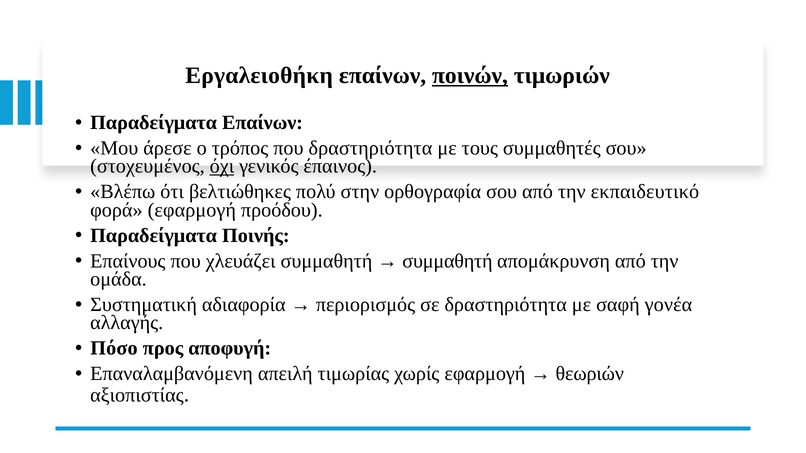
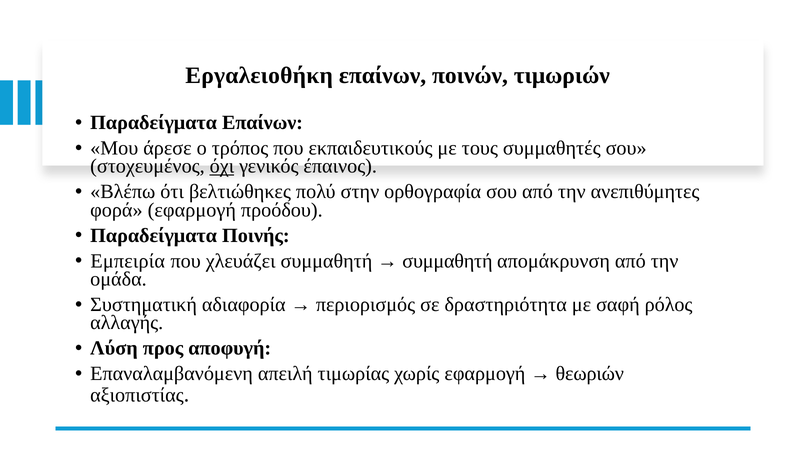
ποινών underline: present -> none
που δραστηριότητα: δραστηριότητα -> εκπαιδευτικούς
εκπαιδευτικό: εκπαιδευτικό -> ανεπιθύμητες
Επαίνους: Επαίνους -> Εμπειρία
γονέα: γονέα -> ρόλος
Πόσο: Πόσο -> Λύση
